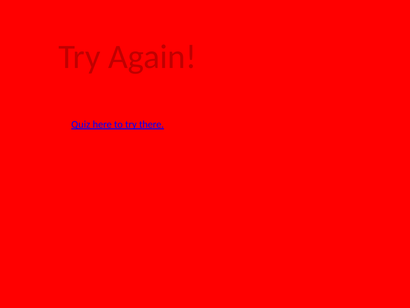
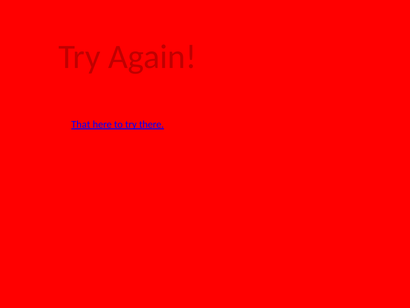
Quiz: Quiz -> That
